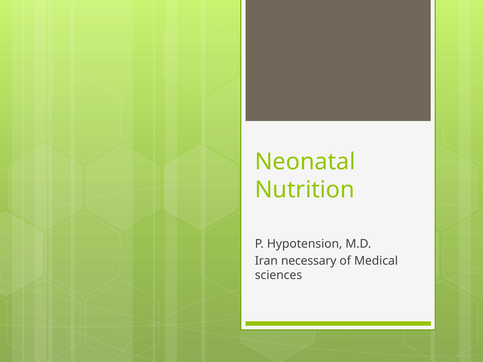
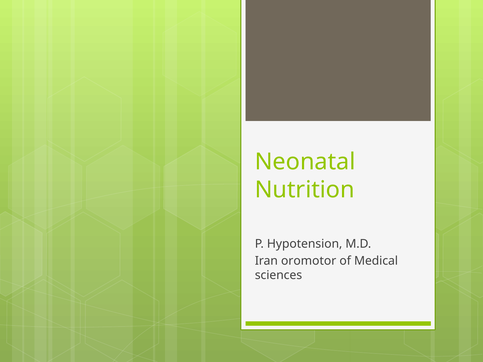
necessary: necessary -> oromotor
